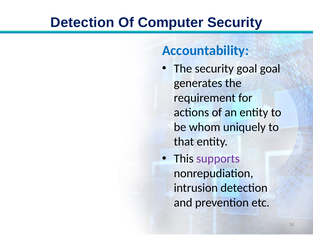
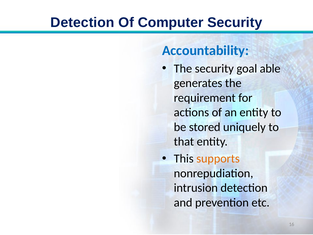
goal goal: goal -> able
whom: whom -> stored
supports colour: purple -> orange
